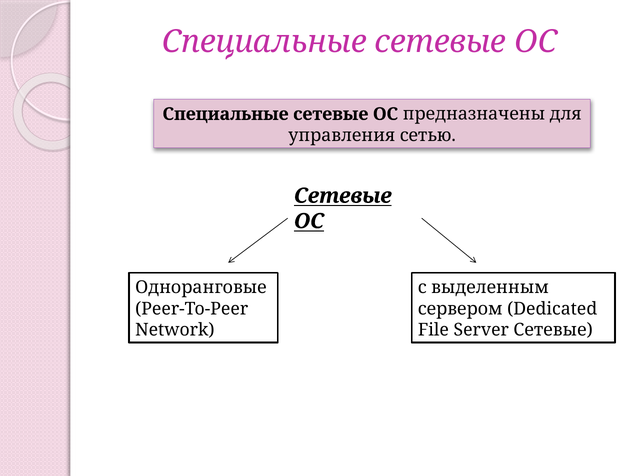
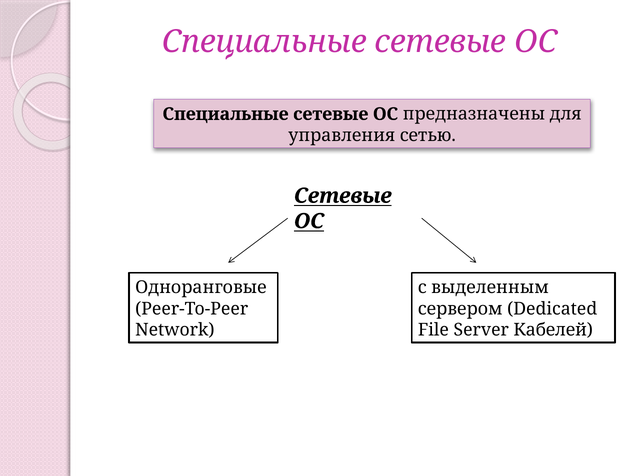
Server Сетевые: Сетевые -> Кабелей
